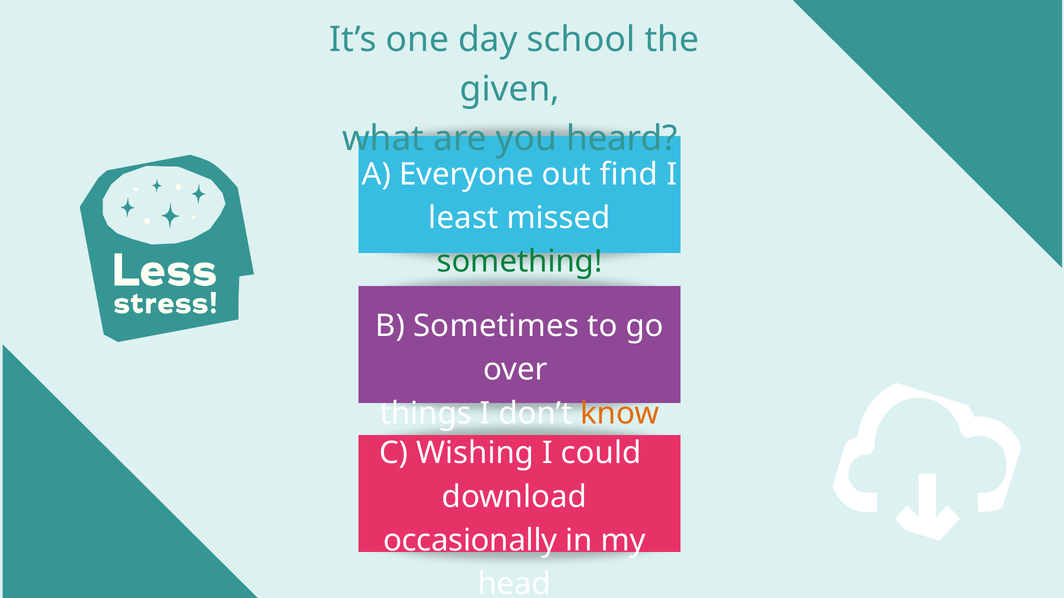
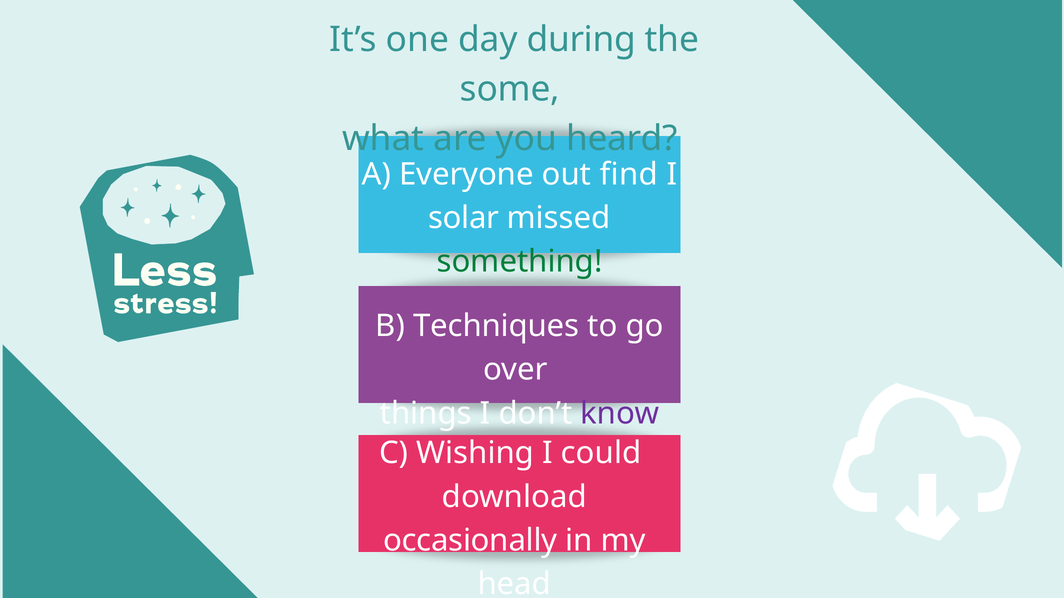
school: school -> during
given: given -> some
least: least -> solar
Sometimes: Sometimes -> Techniques
know colour: orange -> purple
